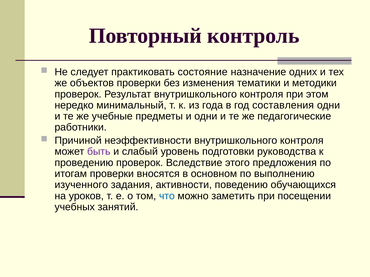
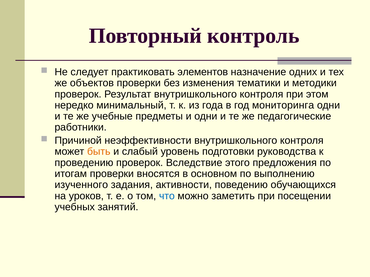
состояние: состояние -> элементов
составления: составления -> мониторинга
быть colour: purple -> orange
